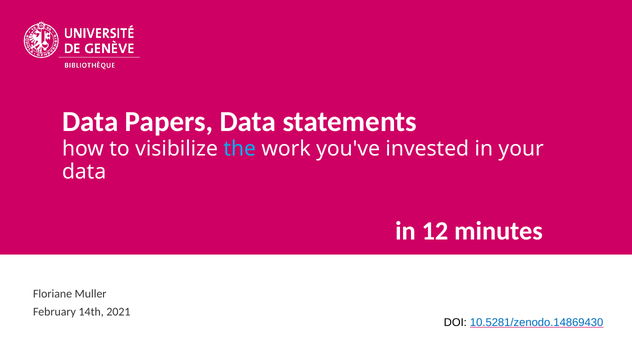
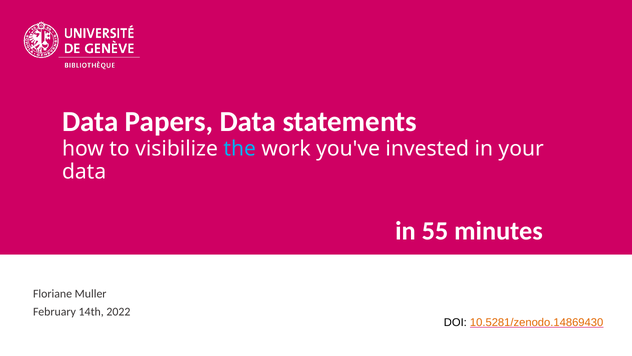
12: 12 -> 55
2021: 2021 -> 2022
10.5281/zenodo.14869430 colour: blue -> orange
